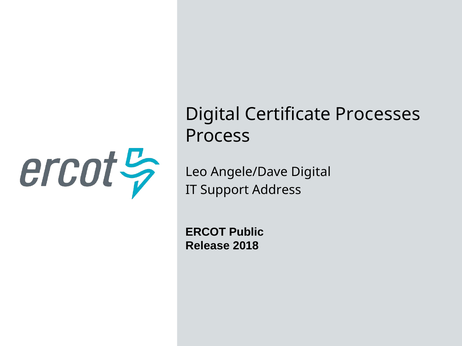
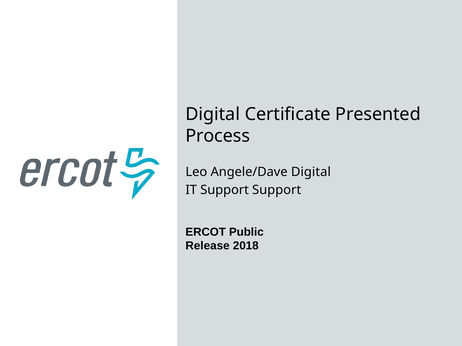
Processes: Processes -> Presented
Support Address: Address -> Support
